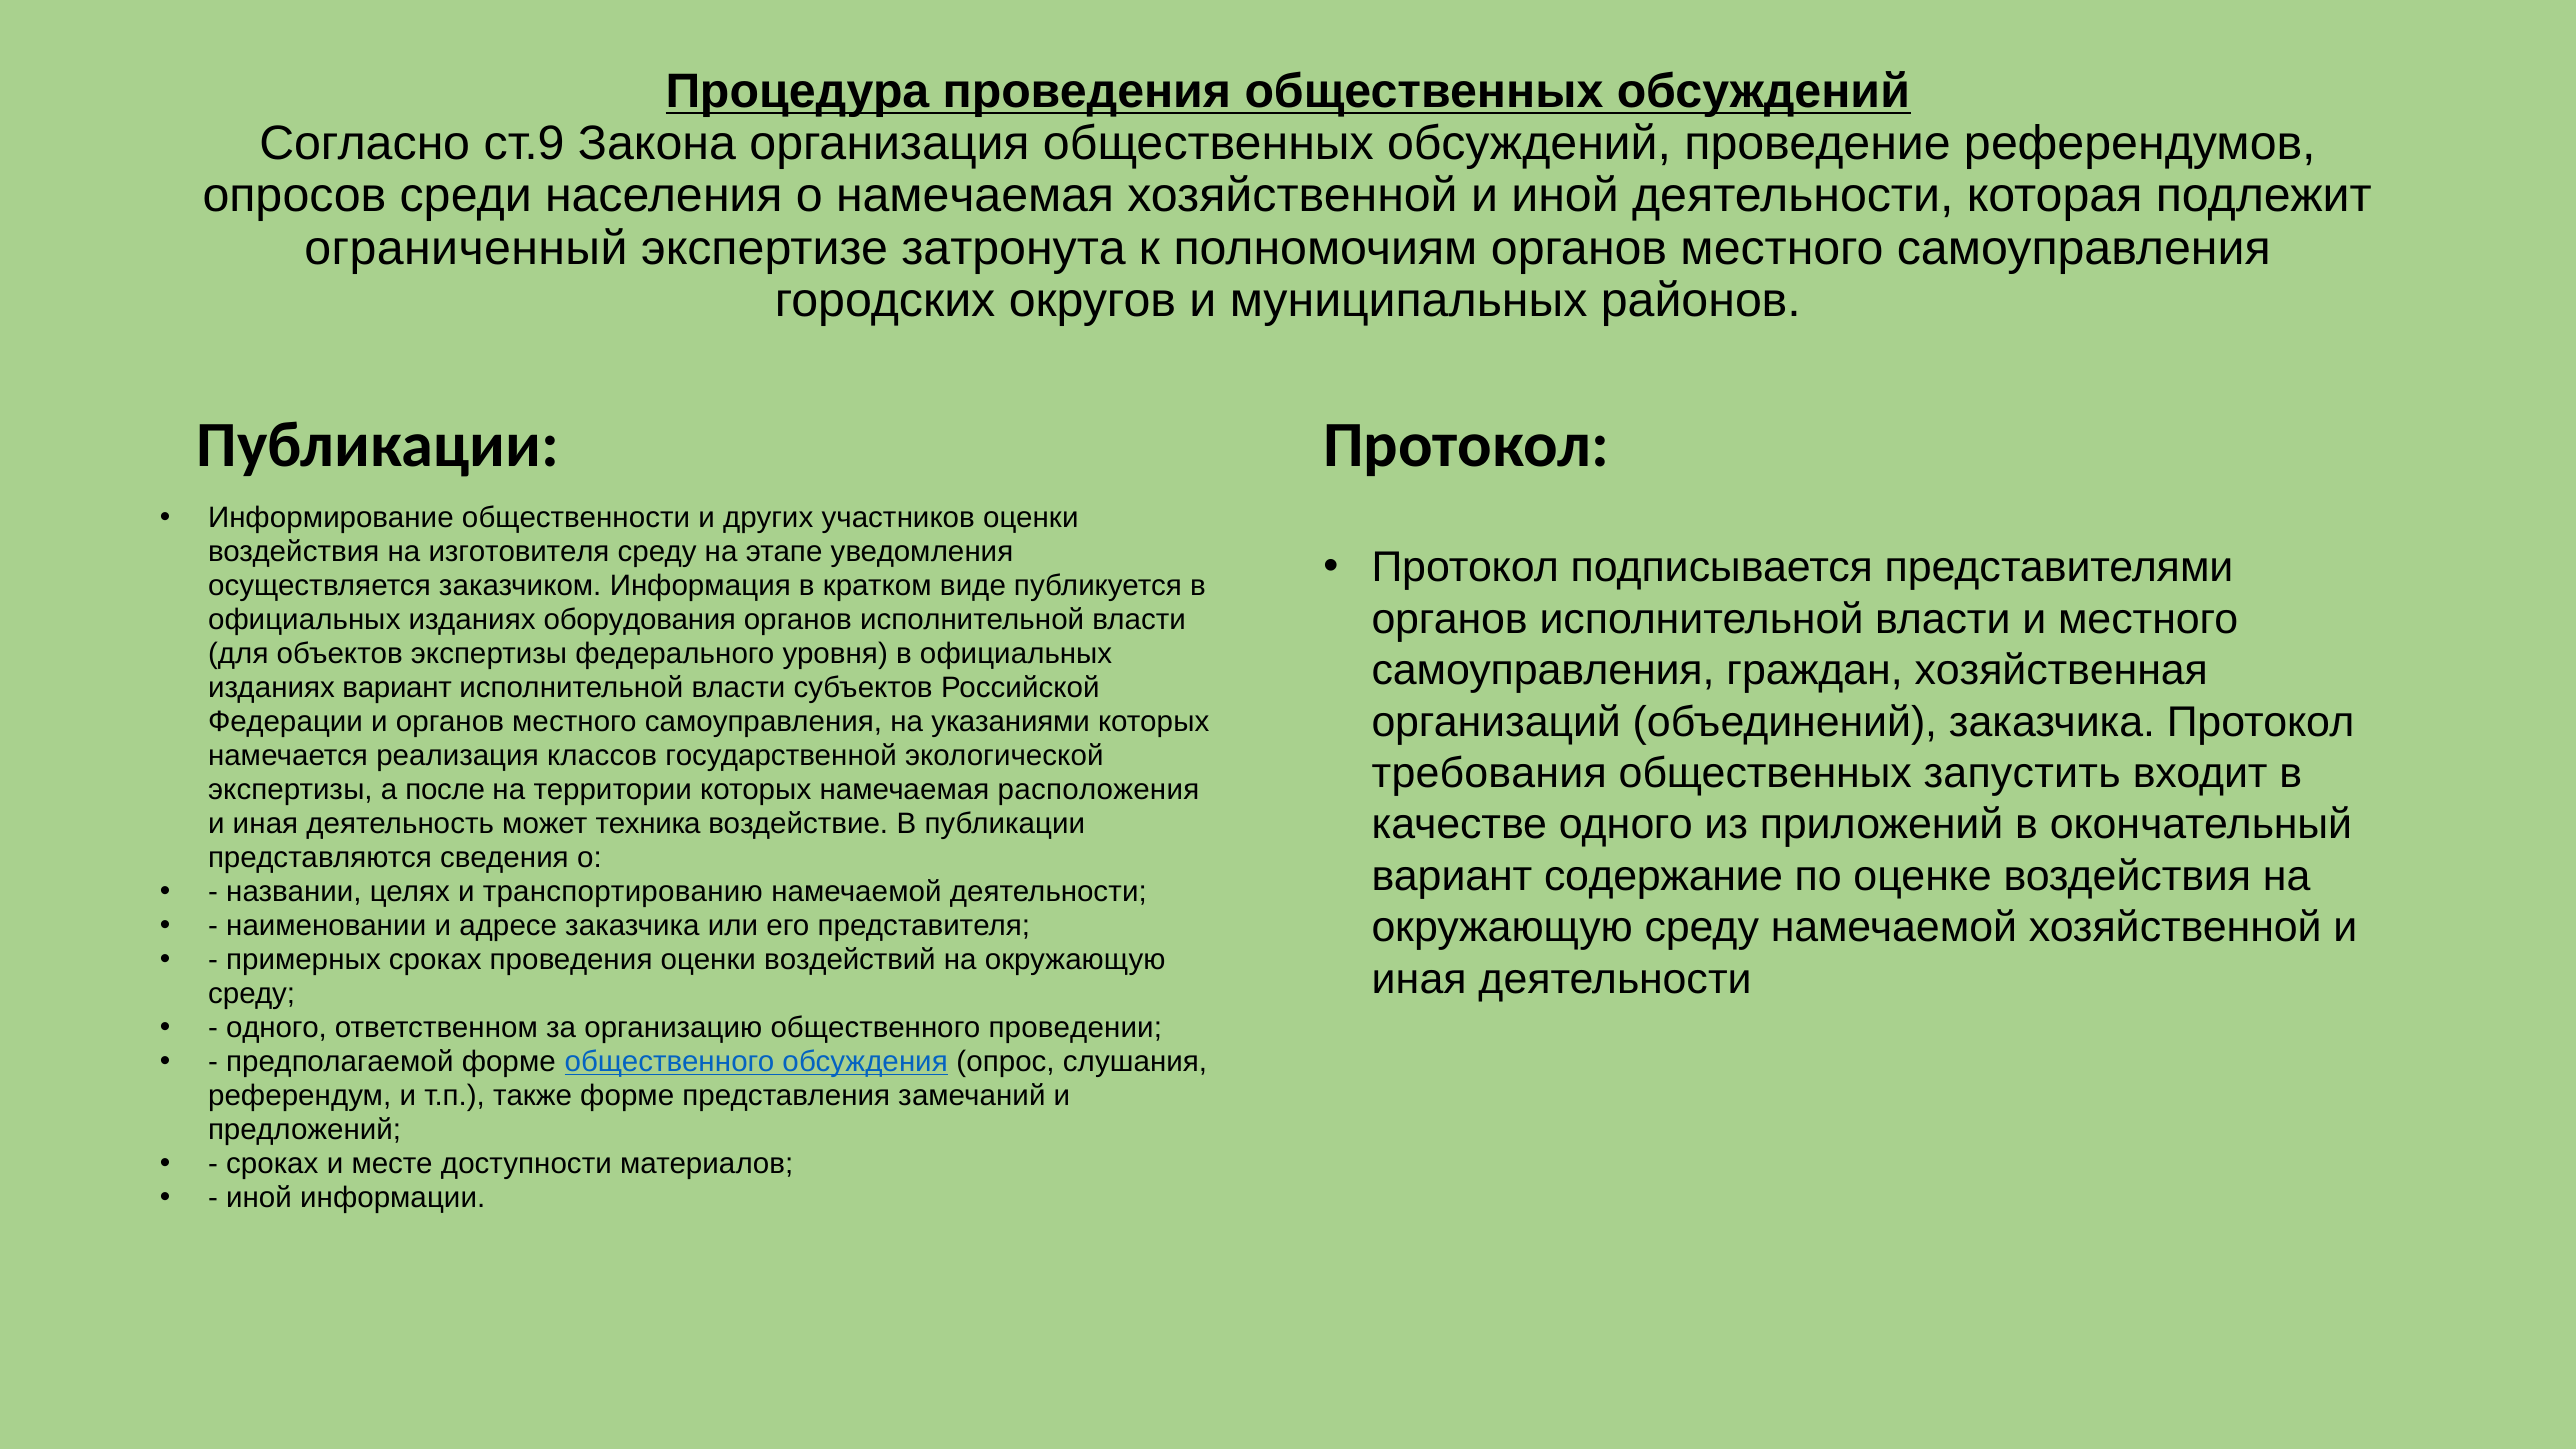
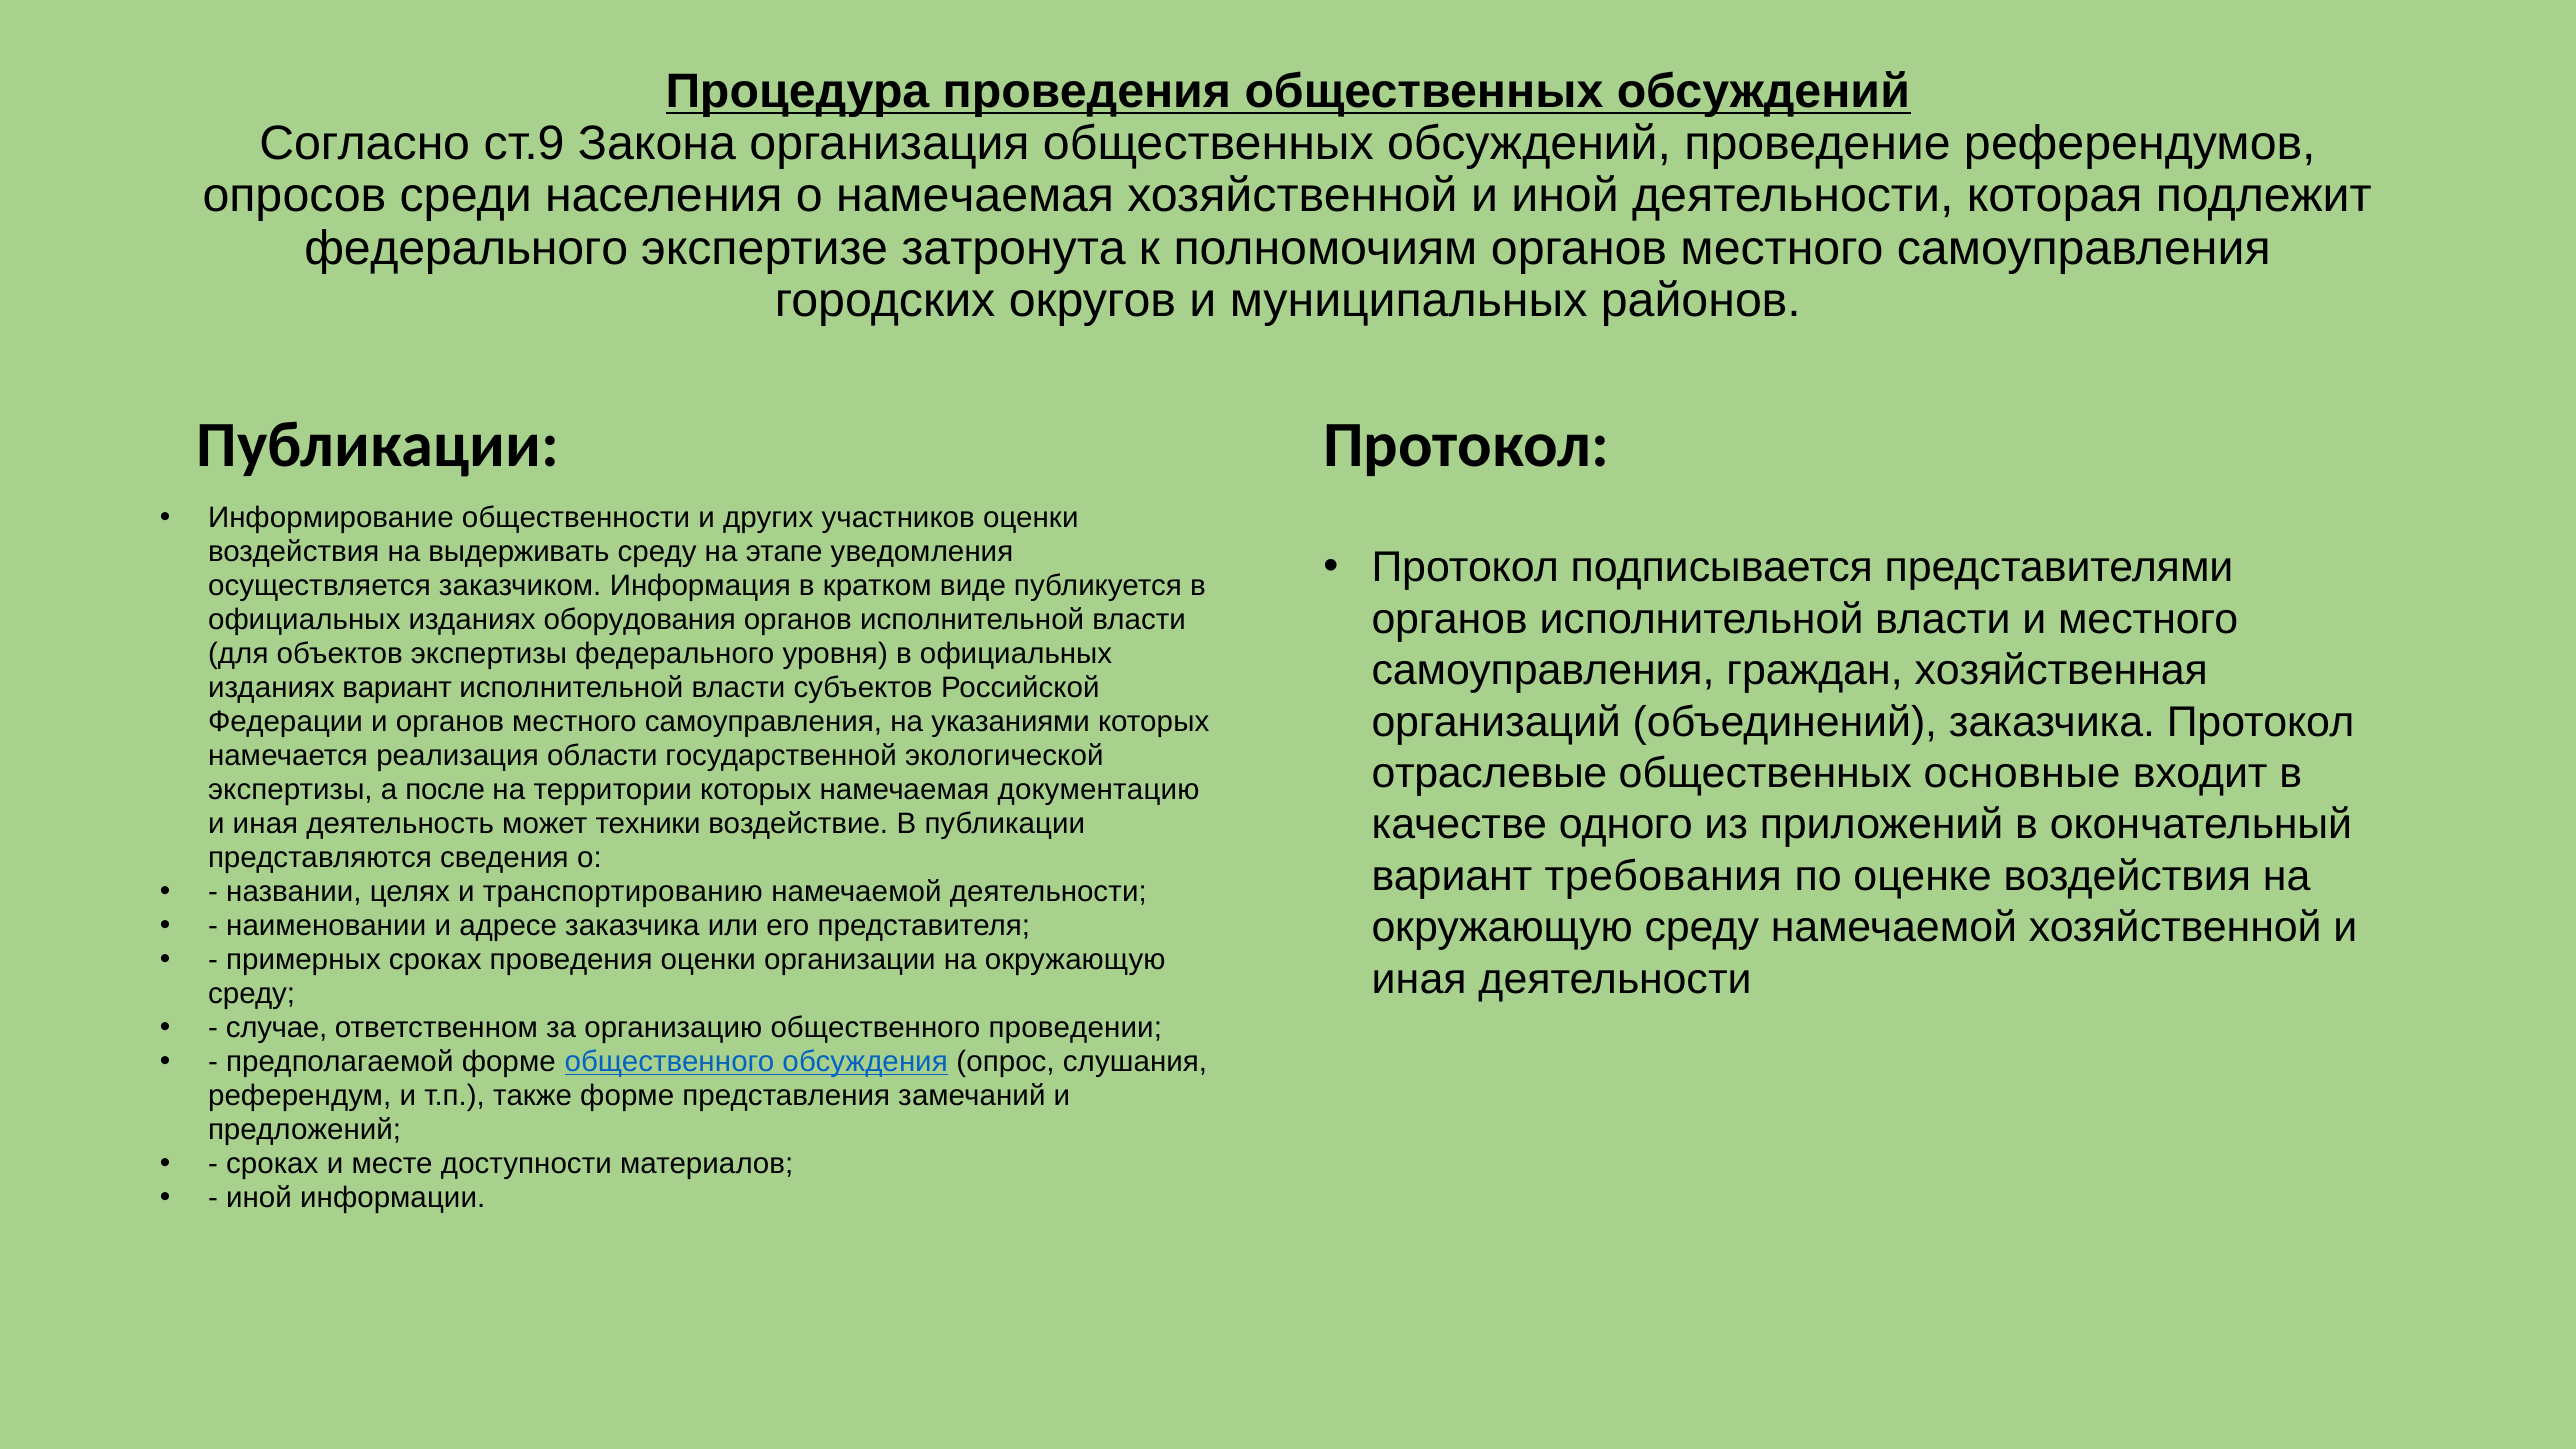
ограниченный at (466, 248): ограниченный -> федерального
изготовителя: изготовителя -> выдерживать
классов: классов -> области
требования: требования -> отраслевые
запустить: запустить -> основные
расположения: расположения -> документацию
техника: техника -> техники
содержание: содержание -> требования
воздействий: воздействий -> организации
одного at (276, 1028): одного -> случае
